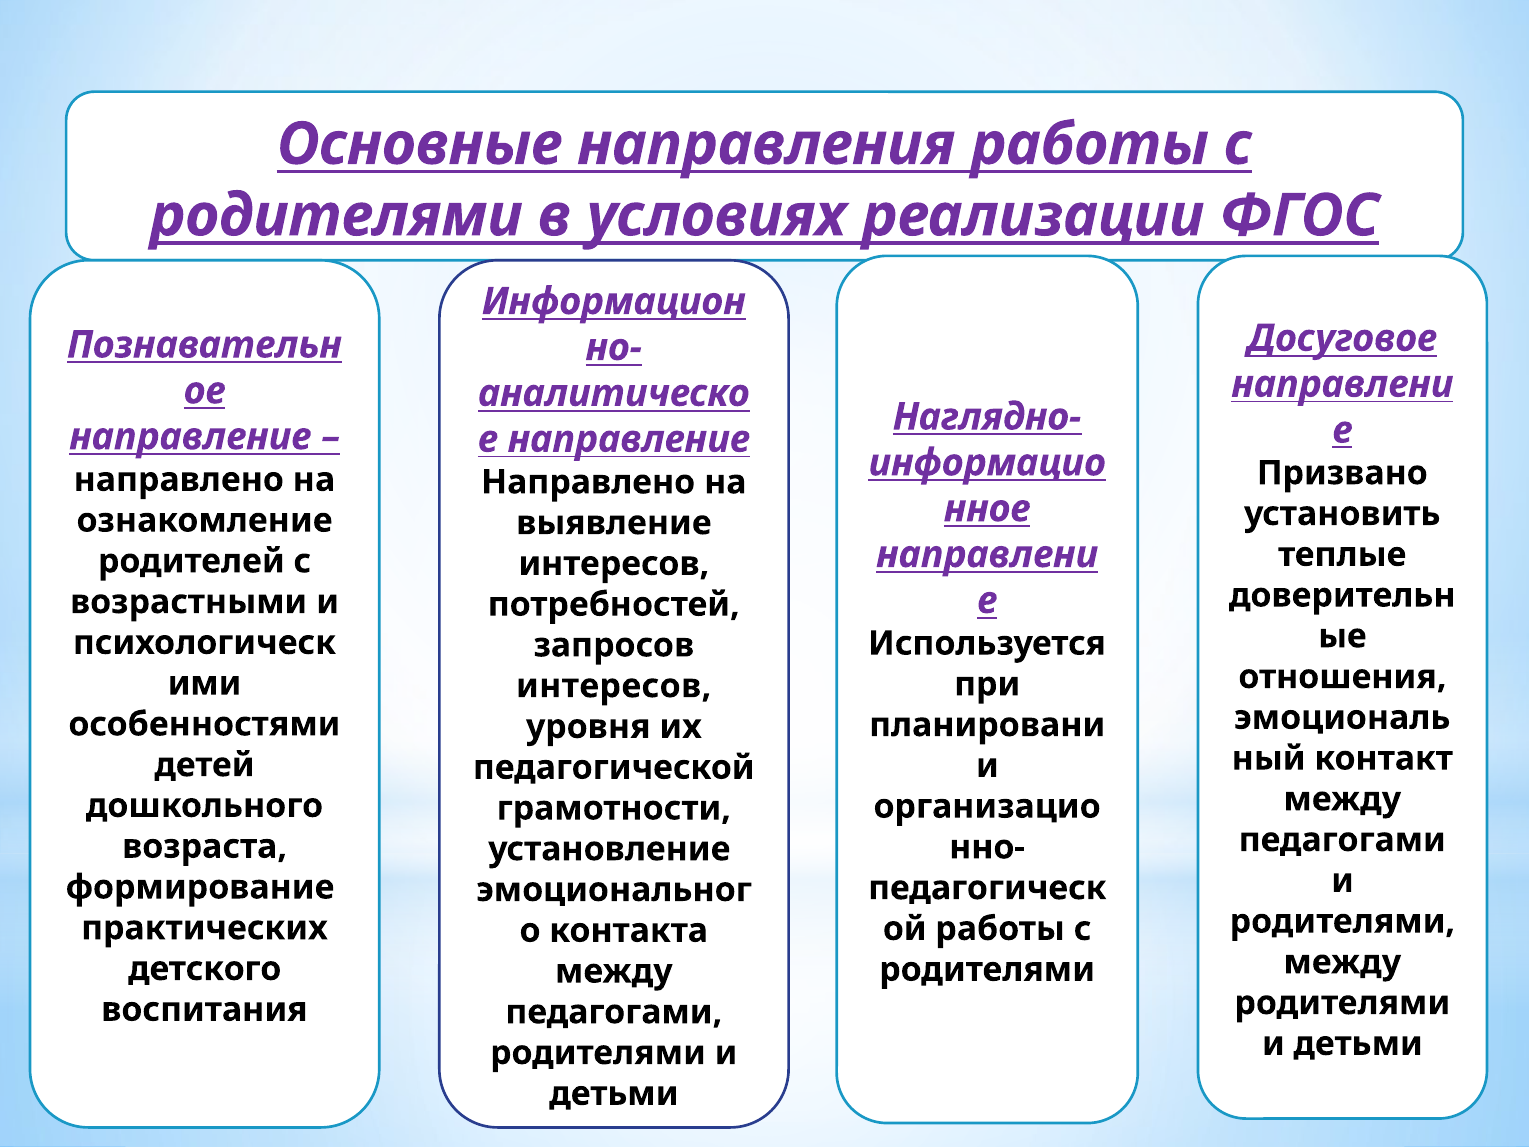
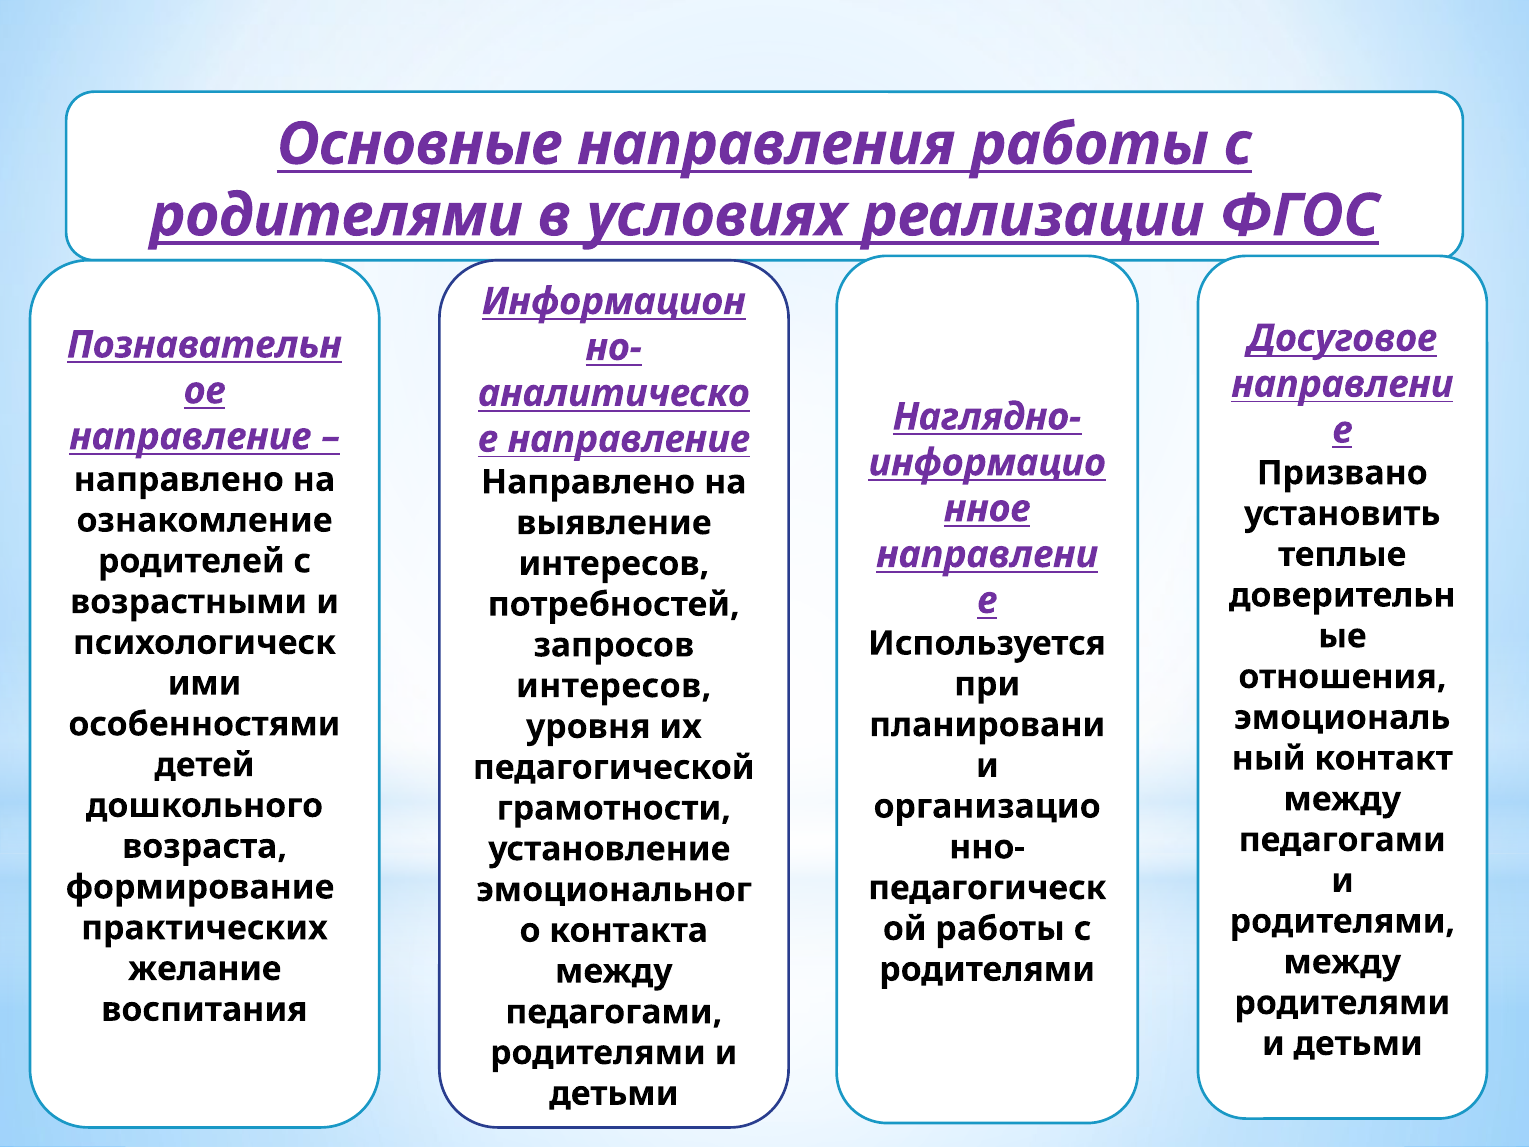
детского: детского -> желание
